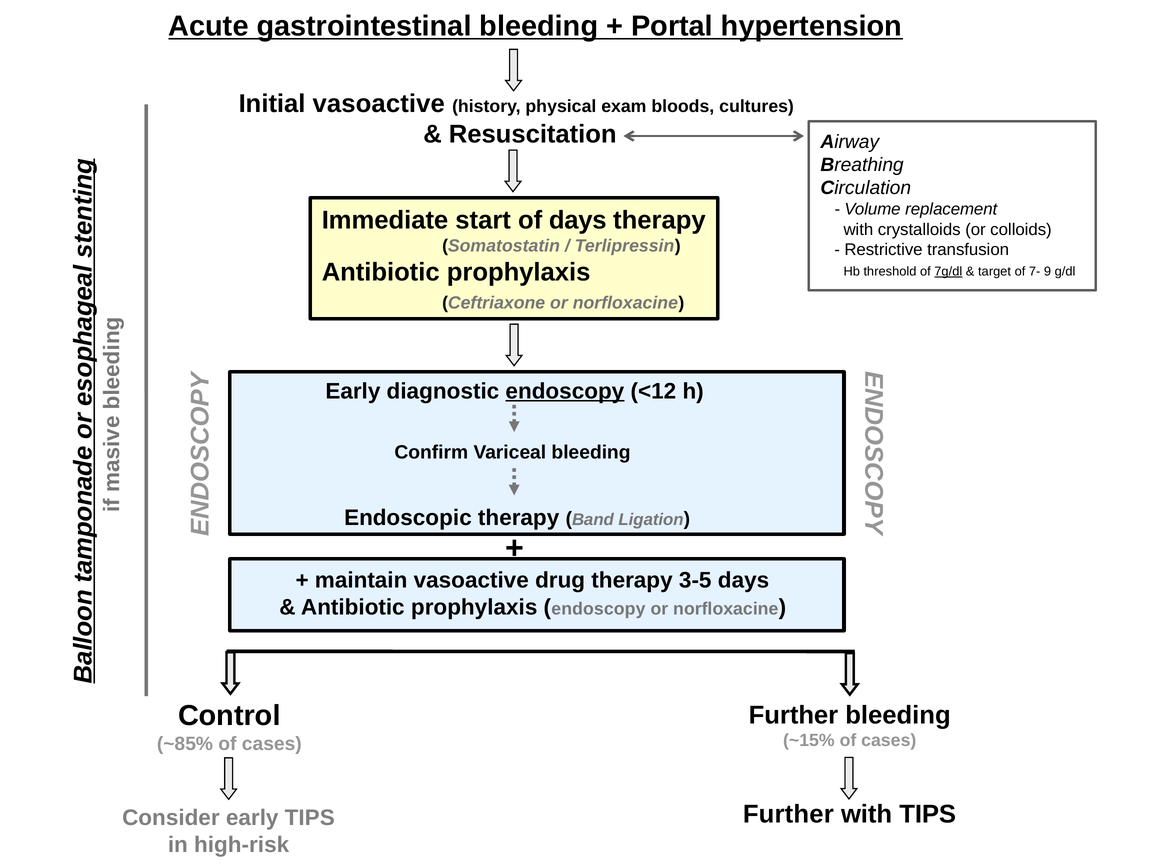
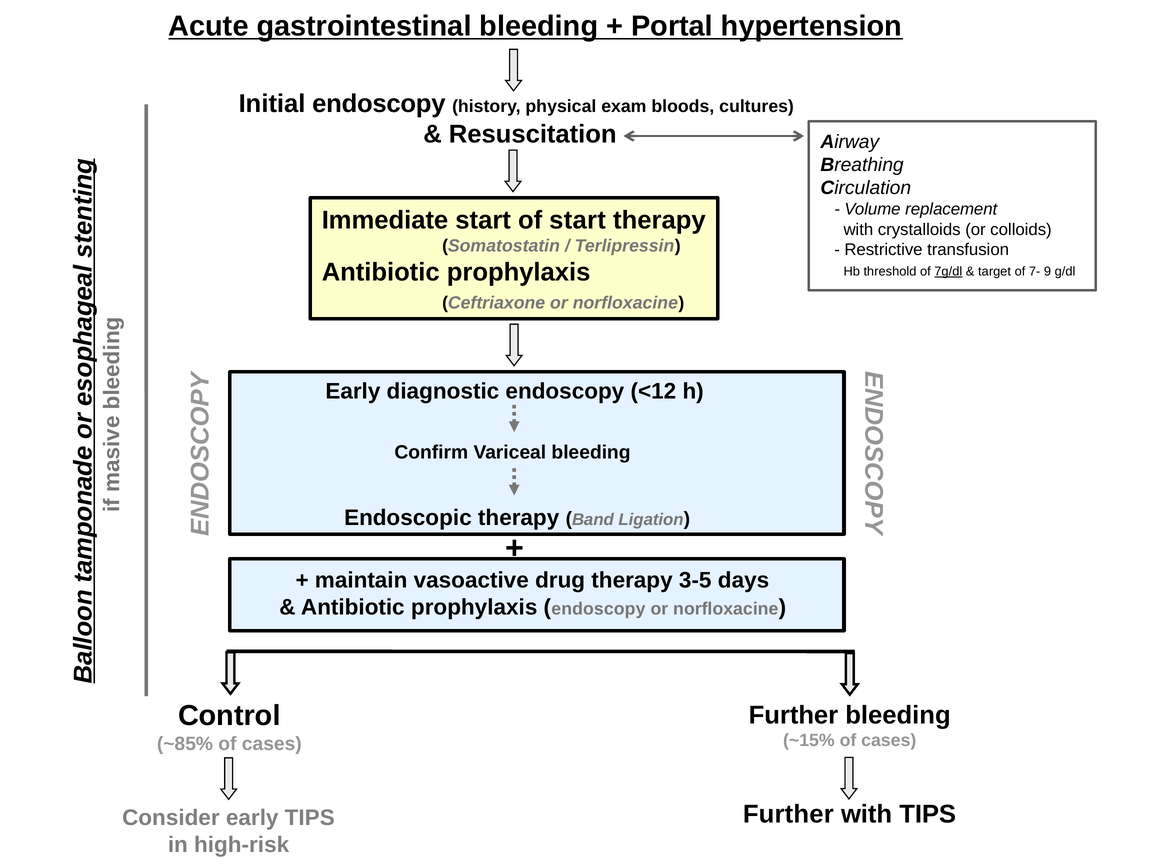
Initial vasoactive: vasoactive -> endoscopy
of days: days -> start
endoscopy at (565, 391) underline: present -> none
